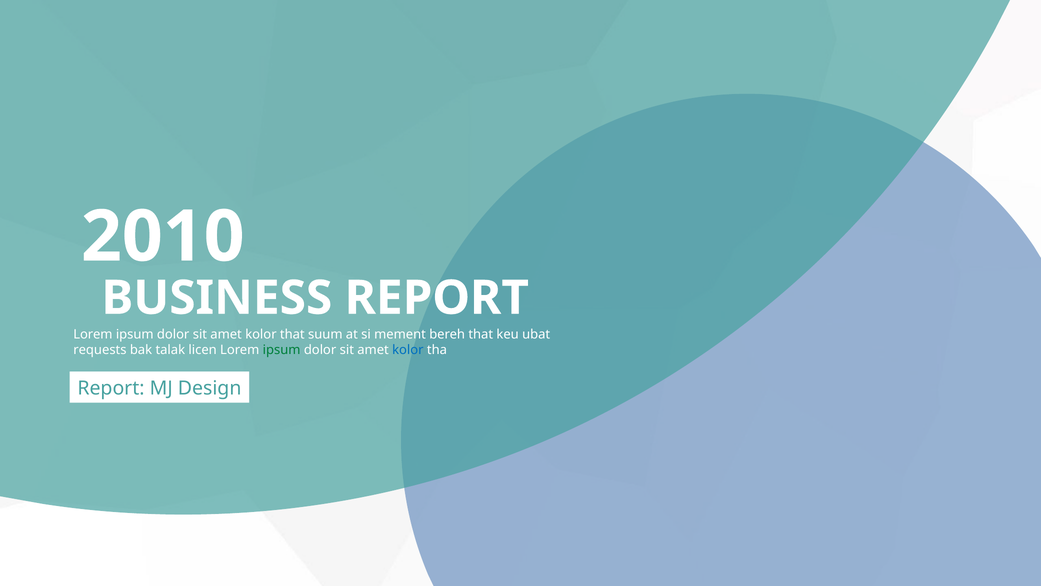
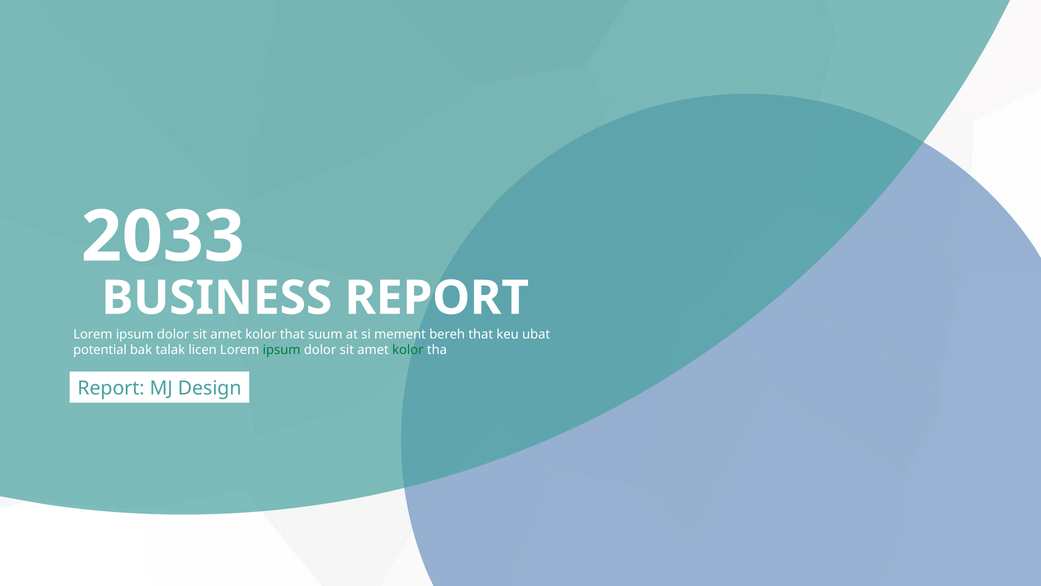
2010: 2010 -> 2033
requests: requests -> potential
kolor at (408, 350) colour: blue -> green
